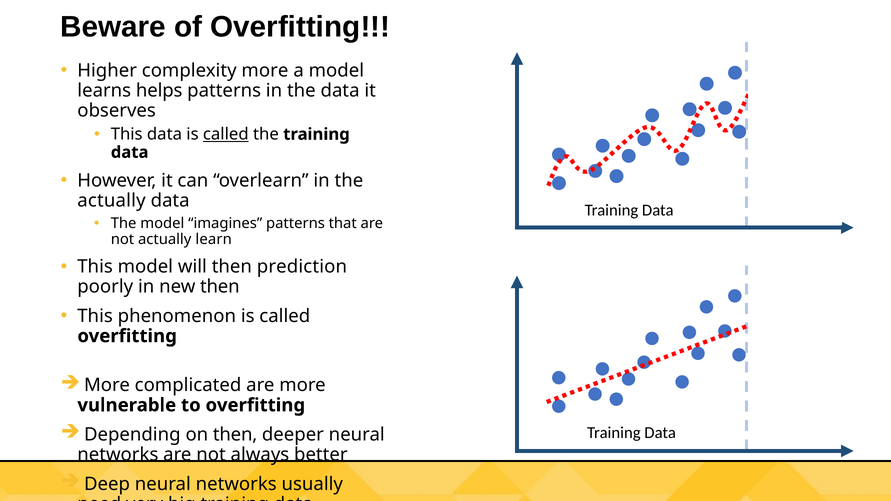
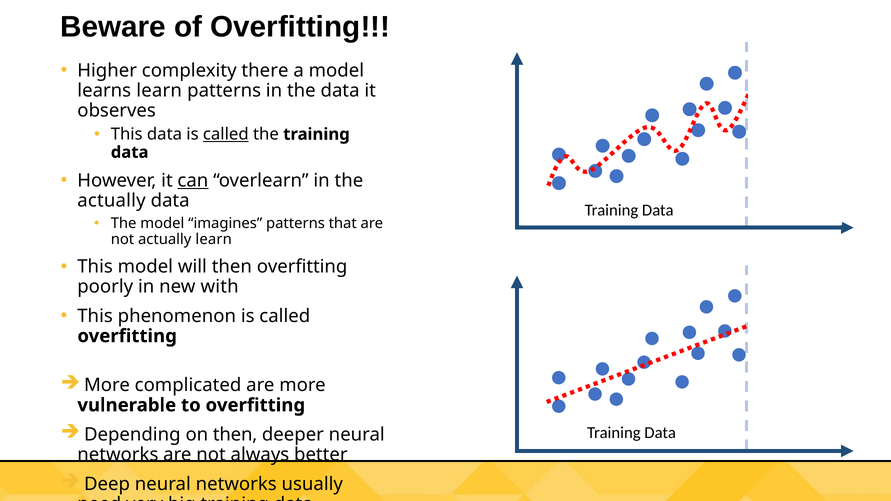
complexity more: more -> there
learns helps: helps -> learn
can underline: none -> present
then prediction: prediction -> overfitting
new then: then -> with
